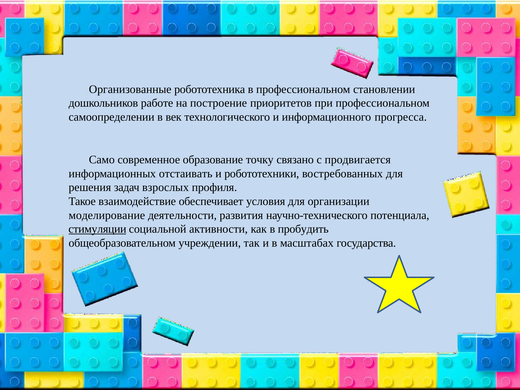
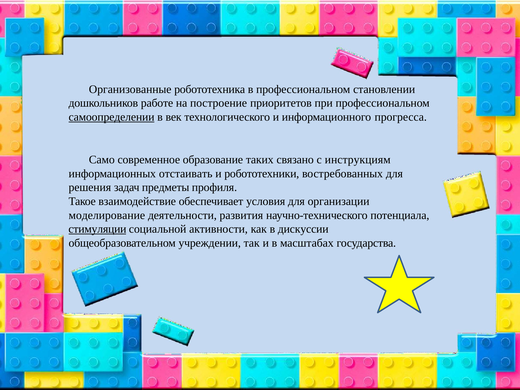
самоопределении underline: none -> present
точку: точку -> таких
продвигается: продвигается -> инструкциям
взрослых: взрослых -> предметы
пробудить: пробудить -> дискуссии
